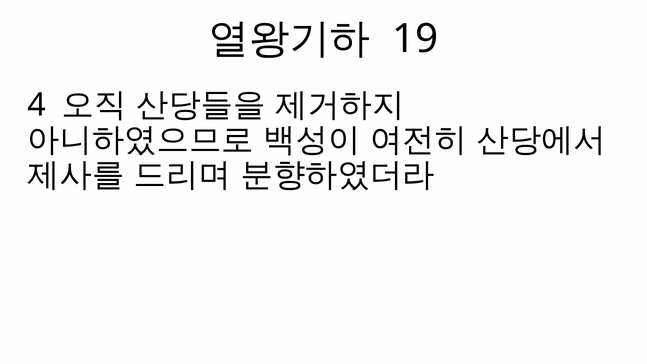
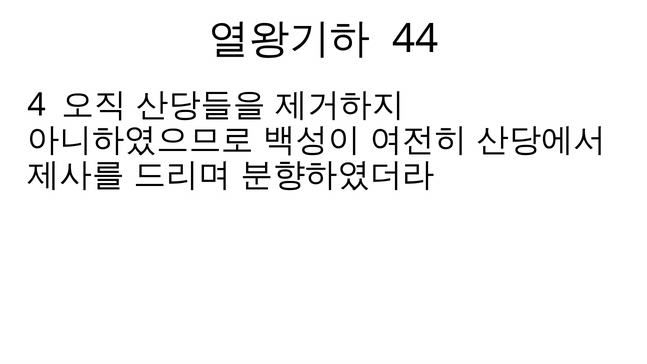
19: 19 -> 44
